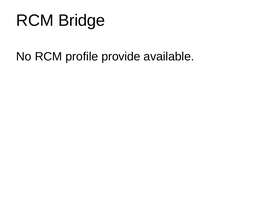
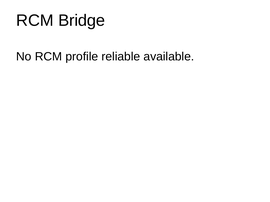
provide: provide -> reliable
